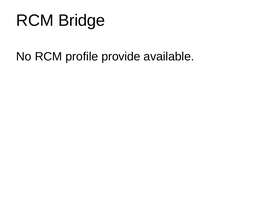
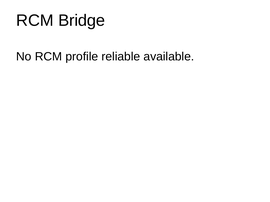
provide: provide -> reliable
